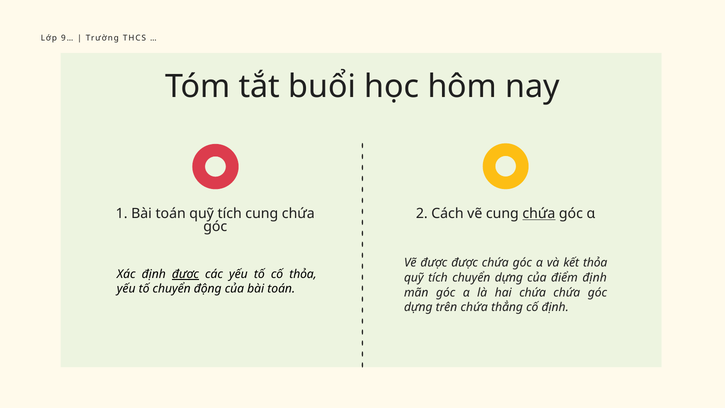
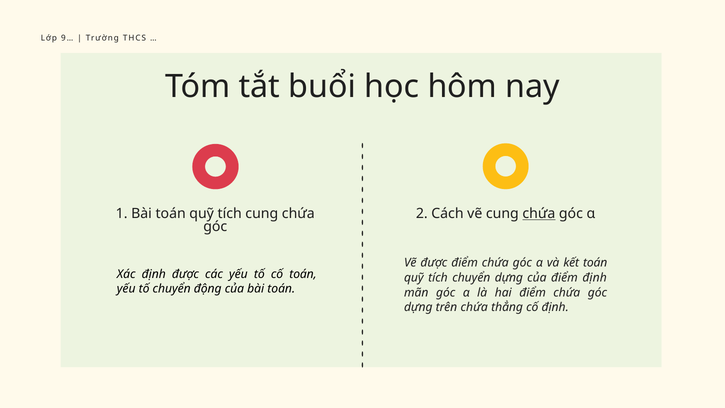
được được: được -> điểm
kết thỏa: thỏa -> toán
được at (185, 274) underline: present -> none
cố thỏa: thỏa -> toán
hai chứa: chứa -> điểm
